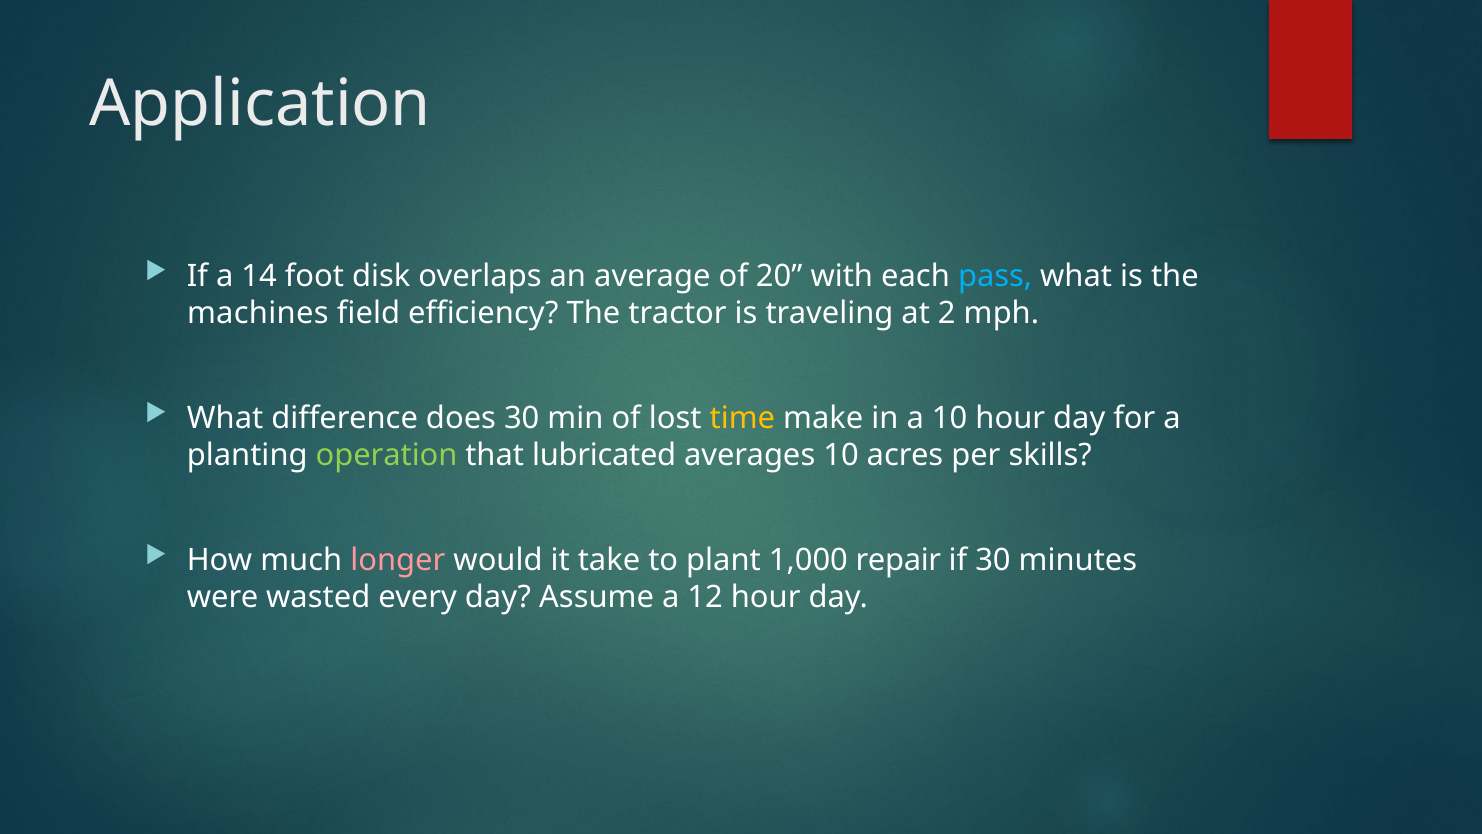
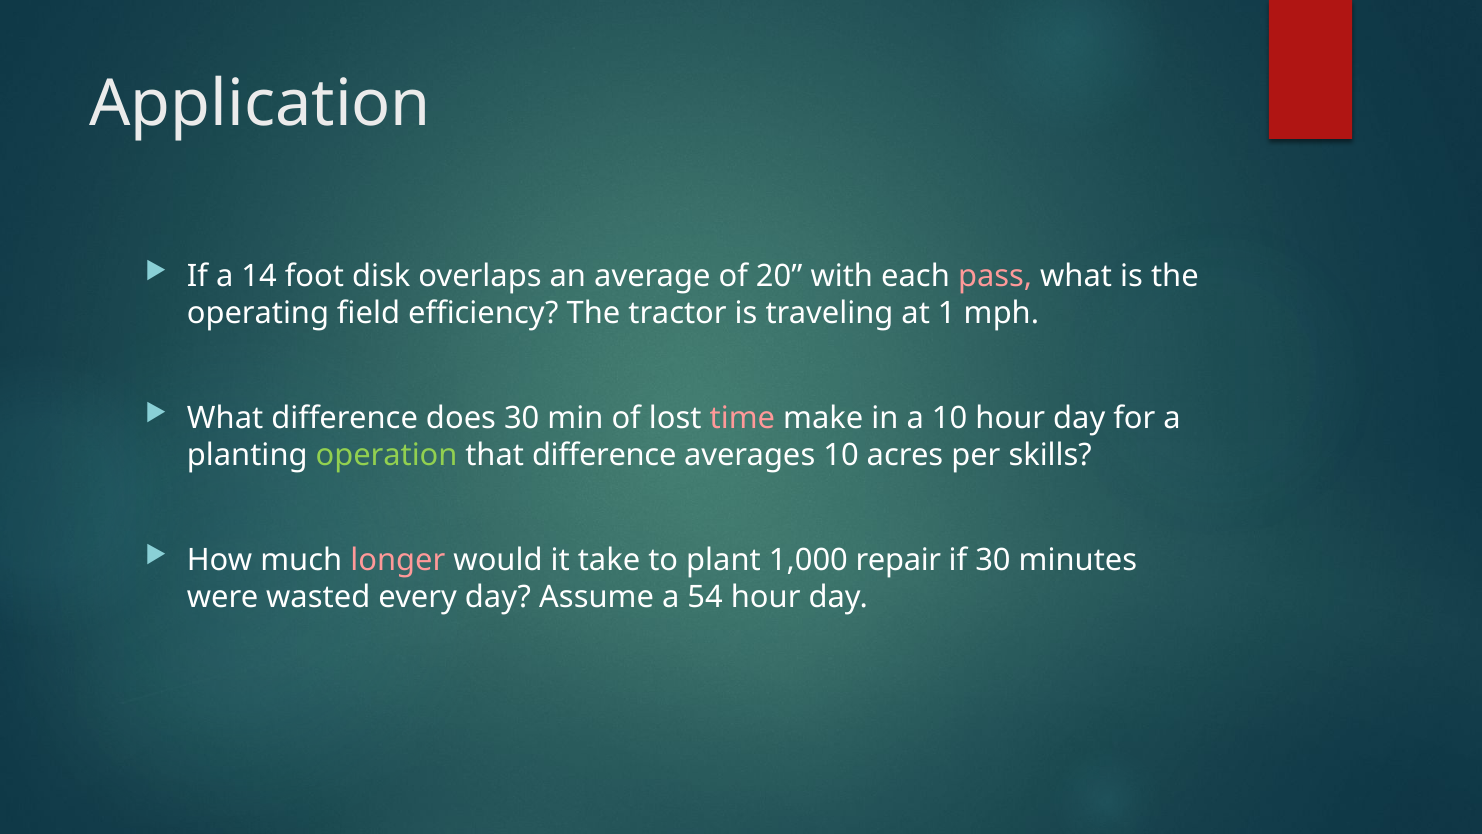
pass colour: light blue -> pink
machines: machines -> operating
2: 2 -> 1
time colour: yellow -> pink
that lubricated: lubricated -> difference
12: 12 -> 54
